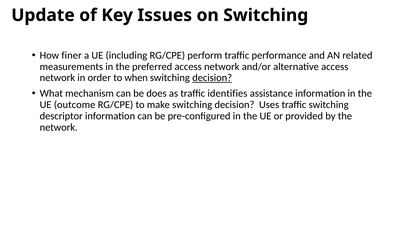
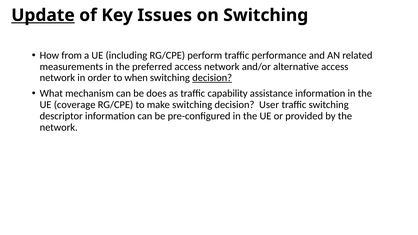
Update underline: none -> present
finer: finer -> from
identifies: identifies -> capability
outcome: outcome -> coverage
Uses: Uses -> User
